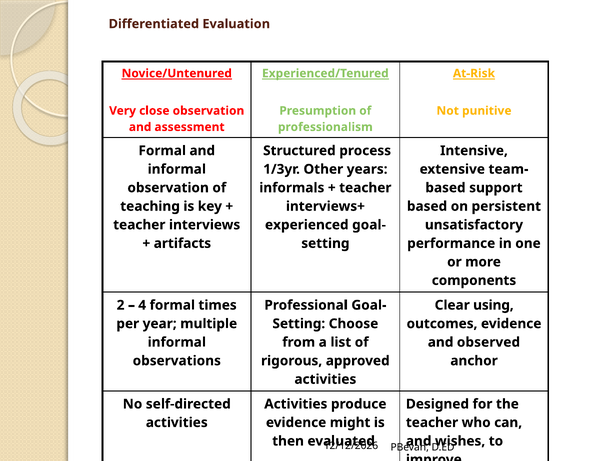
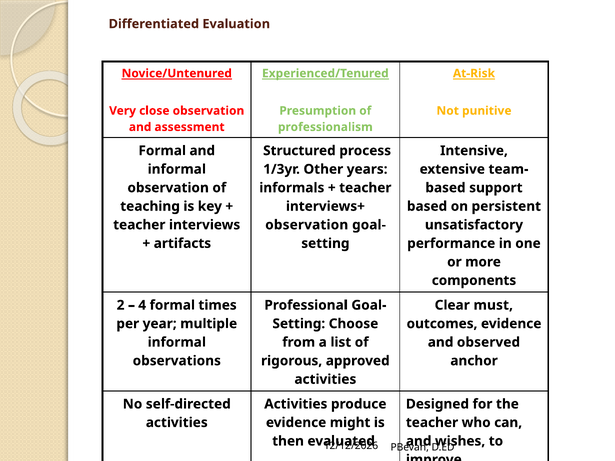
experienced at (307, 225): experienced -> observation
using: using -> must
